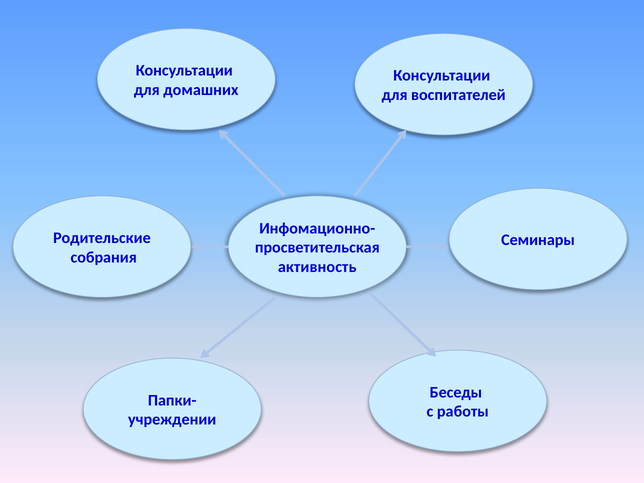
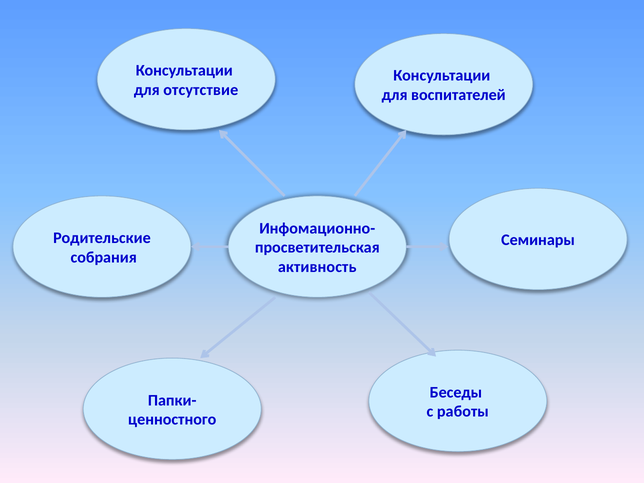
домашних: домашних -> отсутствие
учреждении: учреждении -> ценностного
